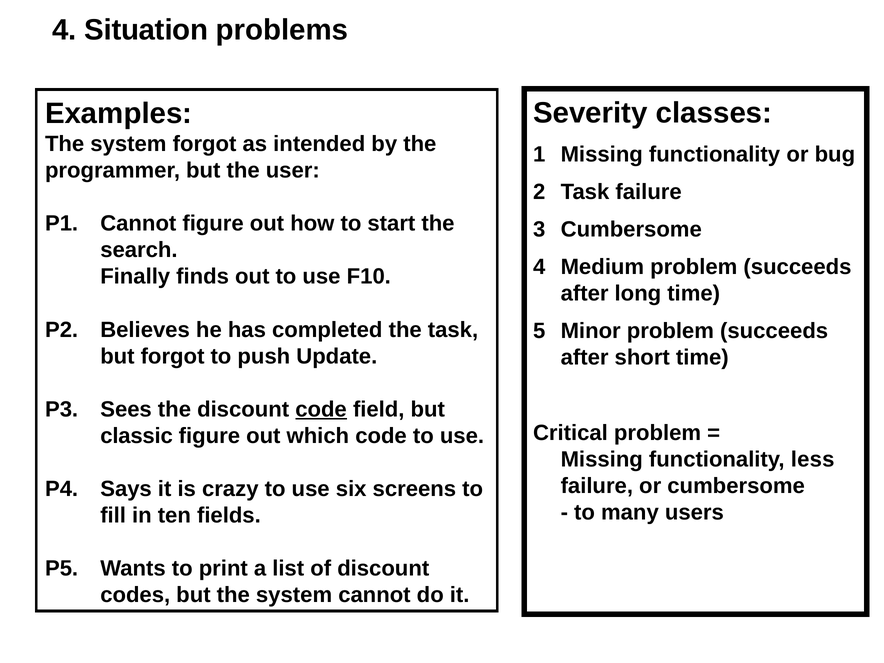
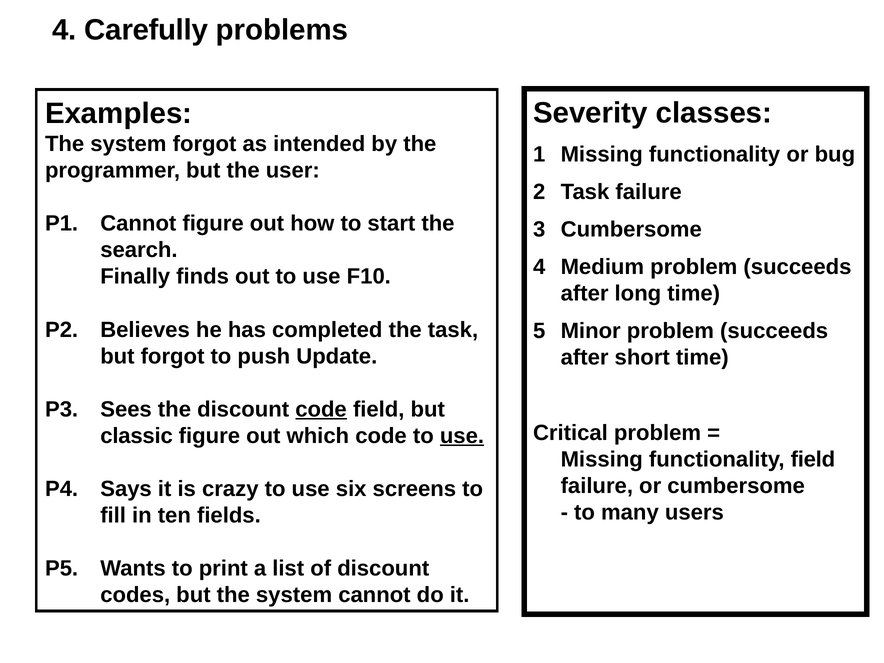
Situation: Situation -> Carefully
use at (462, 436) underline: none -> present
functionality less: less -> field
